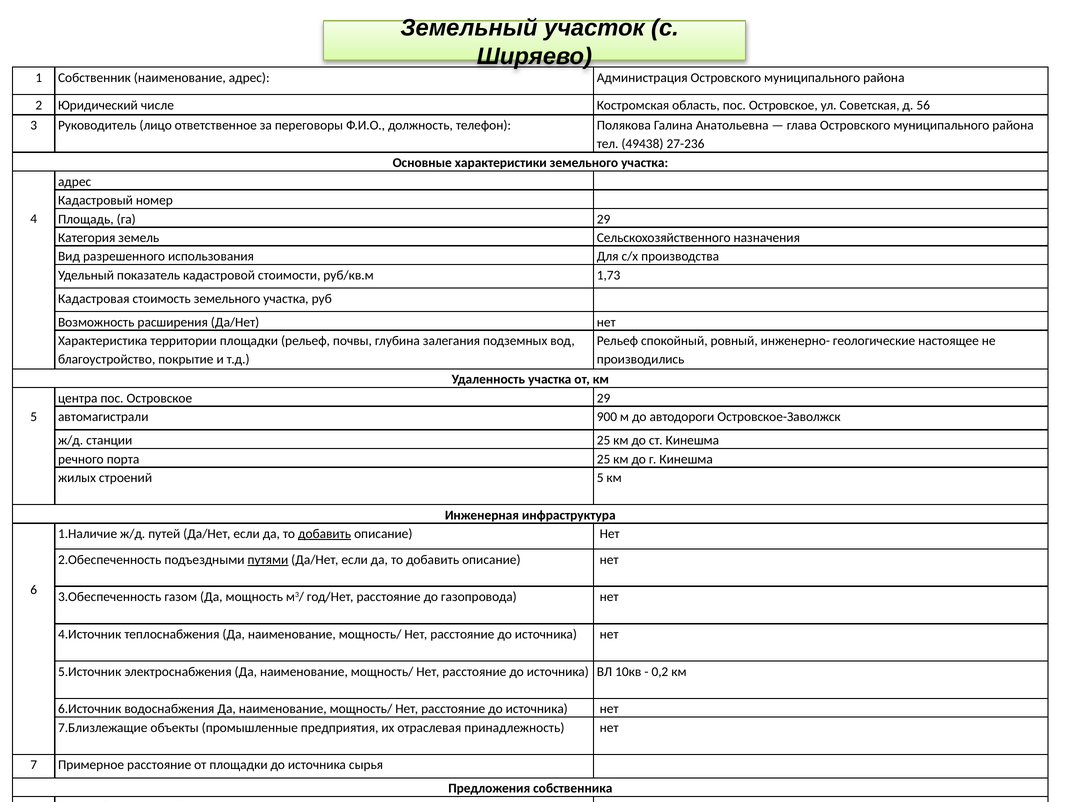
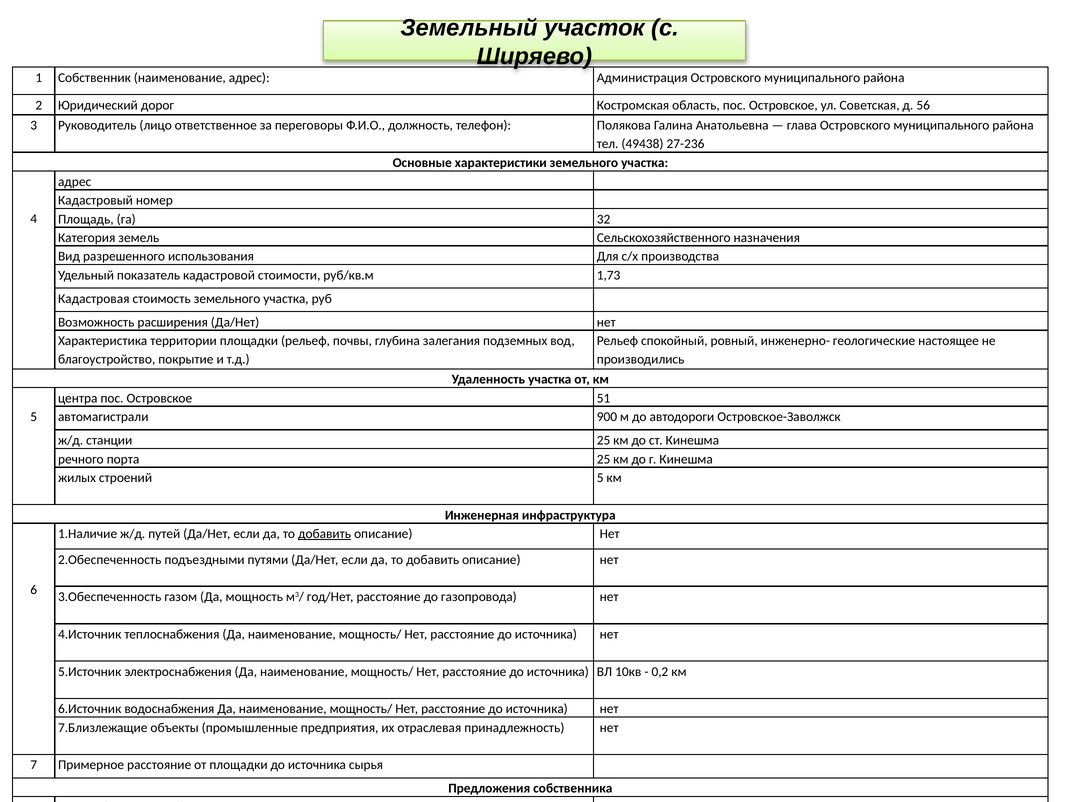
числе: числе -> дорог
га 29: 29 -> 32
Островское 29: 29 -> 51
путями underline: present -> none
